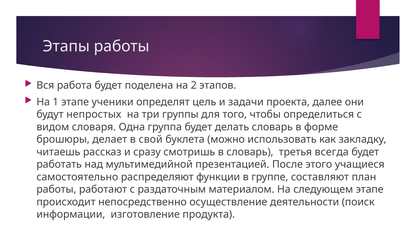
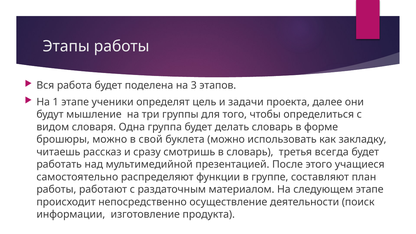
2: 2 -> 3
непростых: непростых -> мышление
брошюры делает: делает -> можно
